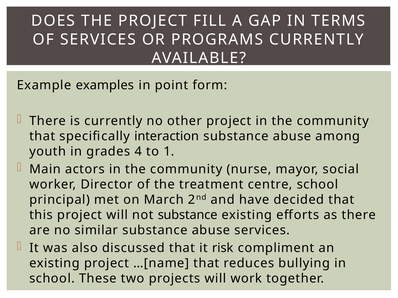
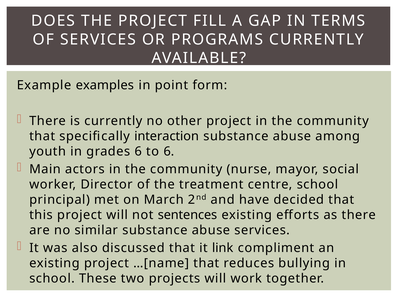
grades 4: 4 -> 6
to 1: 1 -> 6
not substance: substance -> sentences
risk: risk -> link
